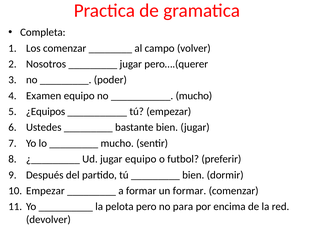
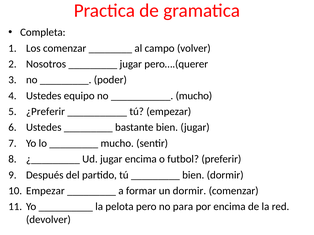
Examen at (44, 96): Examen -> Ustedes
¿Equipos: ¿Equipos -> ¿Preferir
jugar equipo: equipo -> encima
un formar: formar -> dormir
